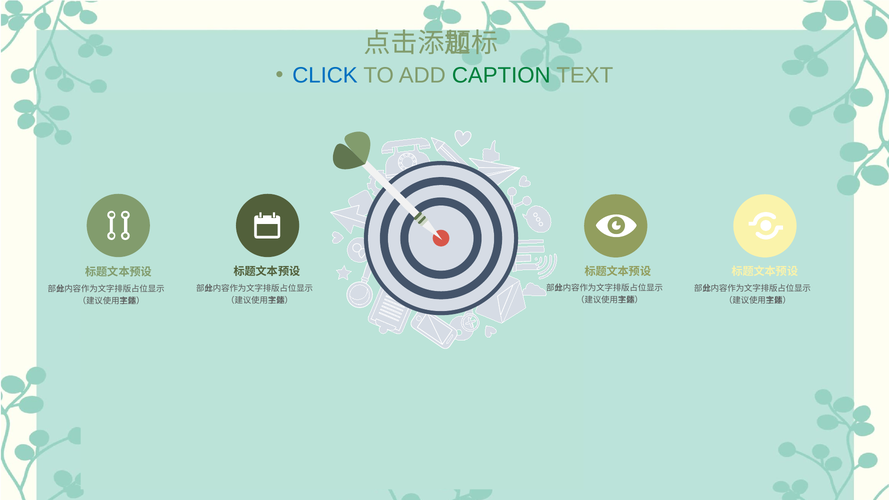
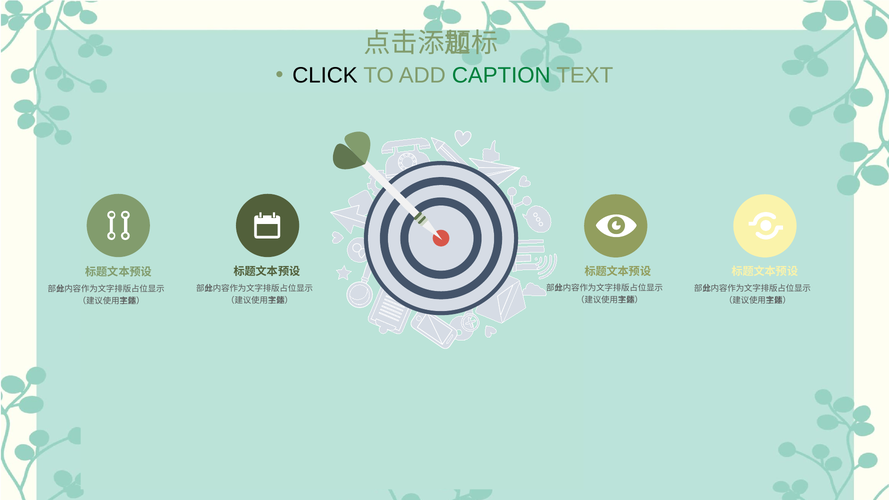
CLICK colour: blue -> black
